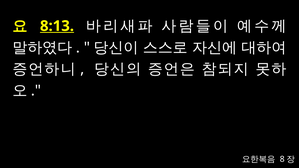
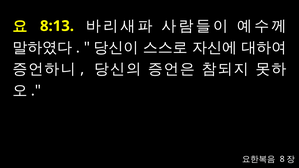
8:13 underline: present -> none
